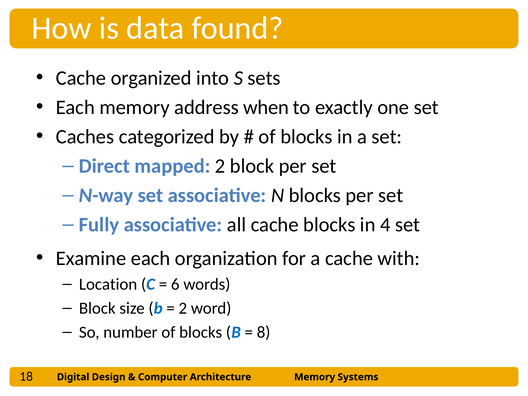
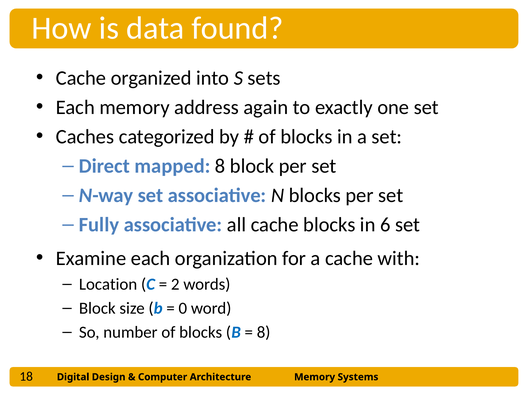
when: when -> again
mapped 2: 2 -> 8
4: 4 -> 6
6: 6 -> 2
2 at (183, 308): 2 -> 0
